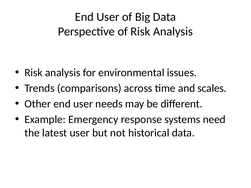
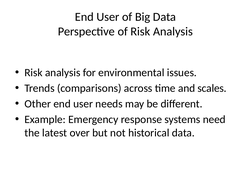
latest user: user -> over
